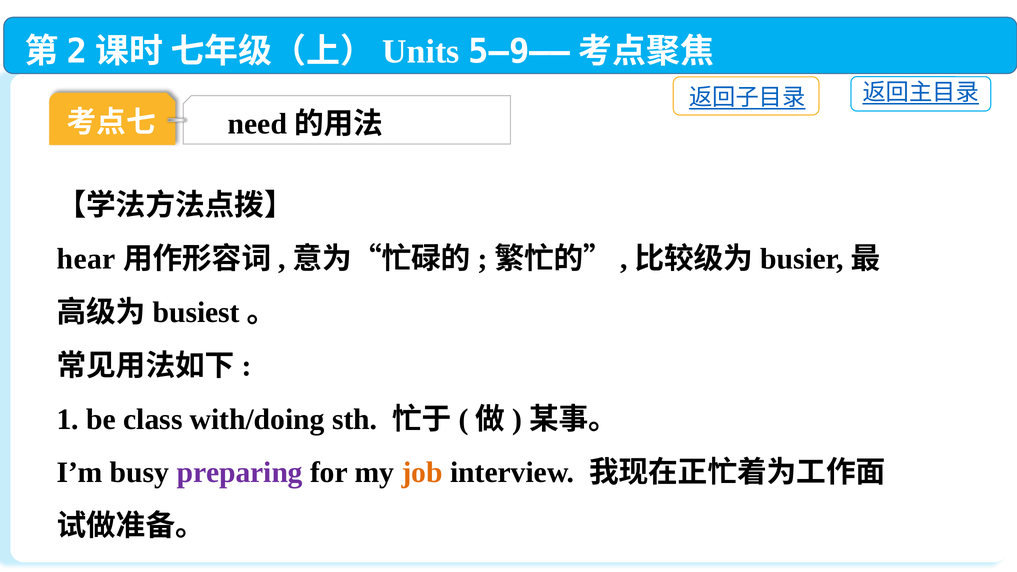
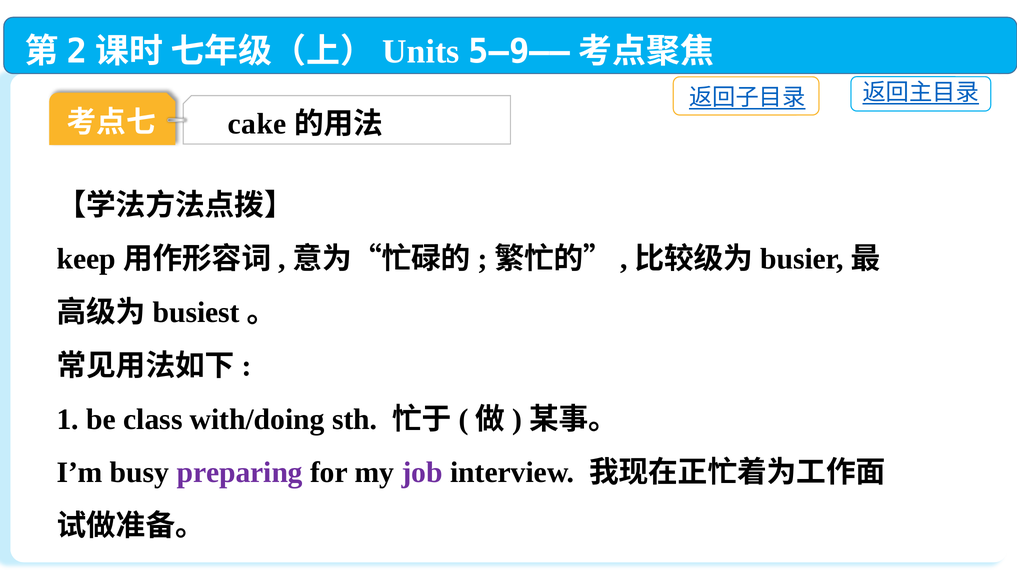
need: need -> cake
hear: hear -> keep
job colour: orange -> purple
